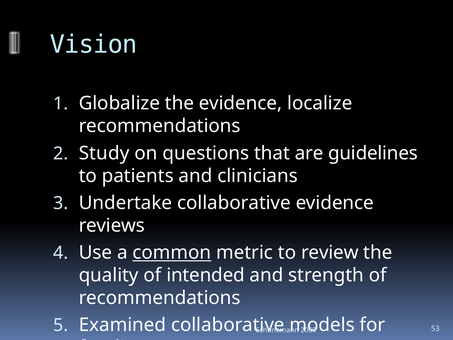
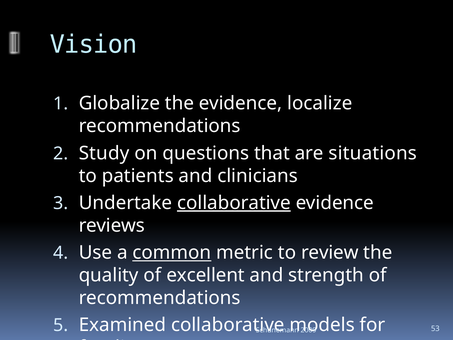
guidelines: guidelines -> situations
collaborative at (234, 203) underline: none -> present
intended: intended -> excellent
